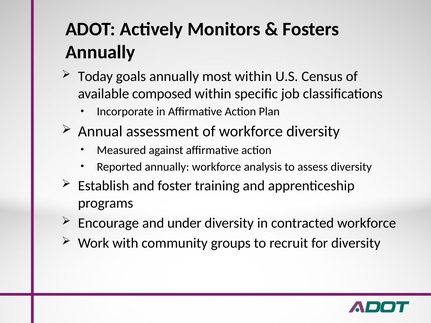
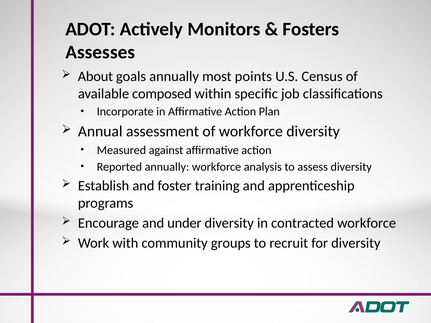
Annually at (100, 52): Annually -> Assesses
Today: Today -> About
most within: within -> points
